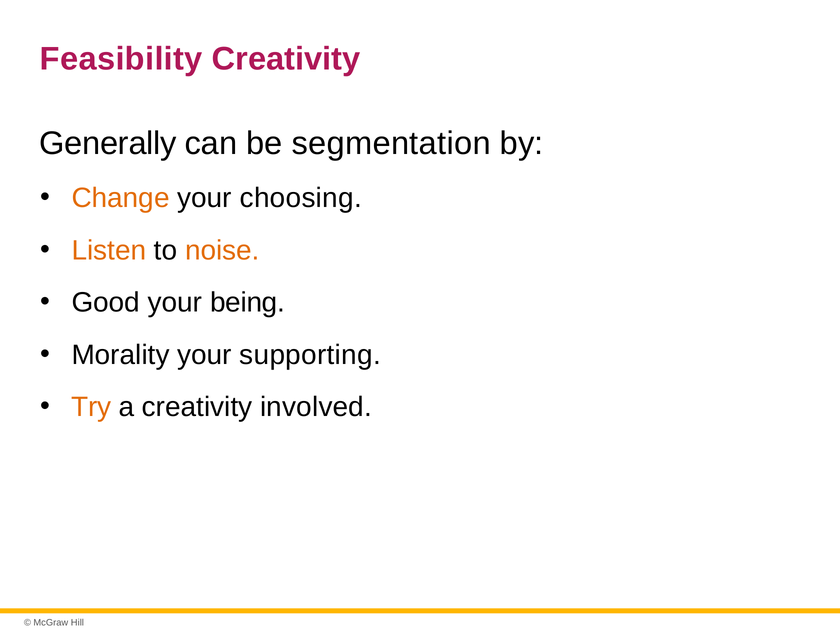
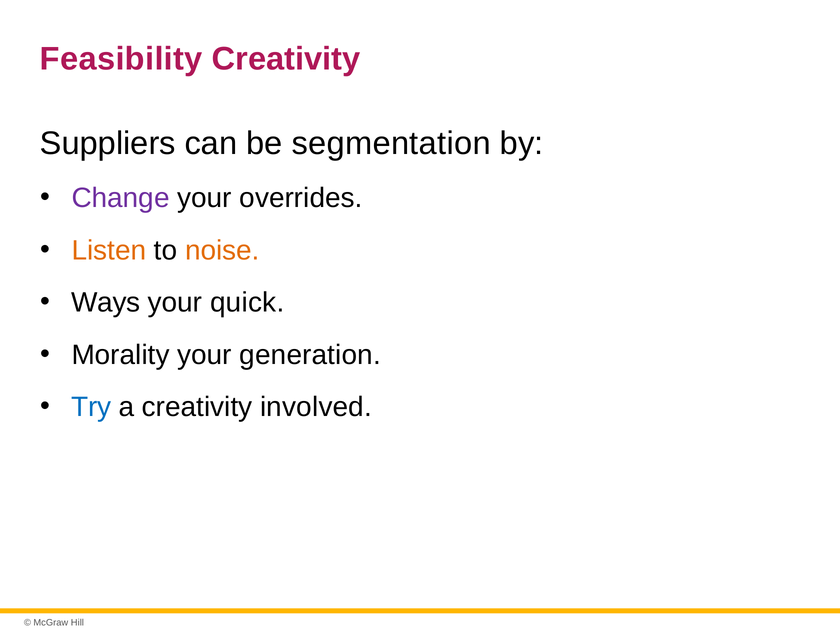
Generally: Generally -> Suppliers
Change colour: orange -> purple
choosing: choosing -> overrides
Good: Good -> Ways
being: being -> quick
supporting: supporting -> generation
Try colour: orange -> blue
